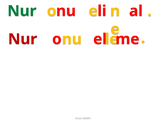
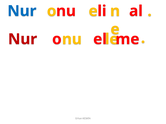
Nur at (22, 11) colour: green -> blue
